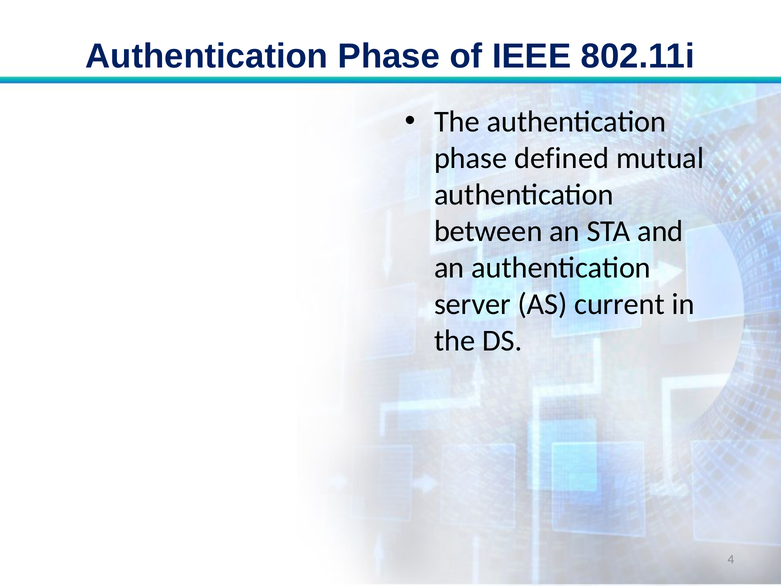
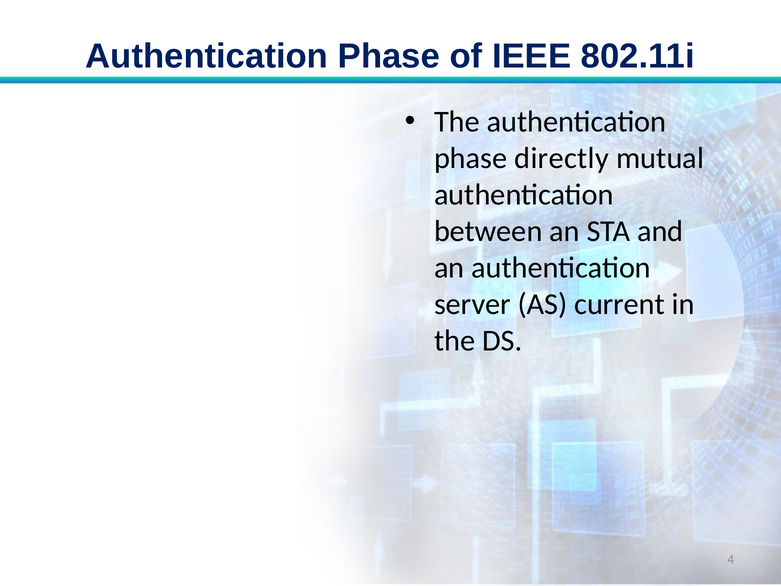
defined: defined -> directly
